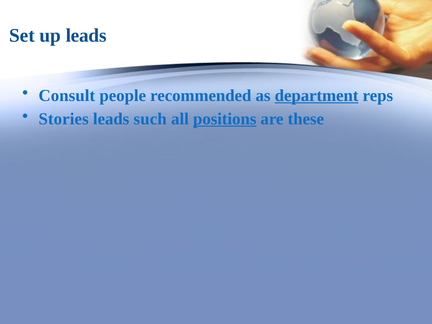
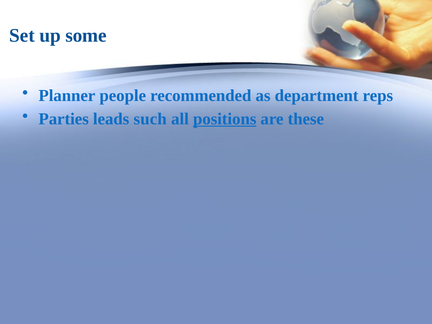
up leads: leads -> some
Consult: Consult -> Planner
department underline: present -> none
Stories: Stories -> Parties
